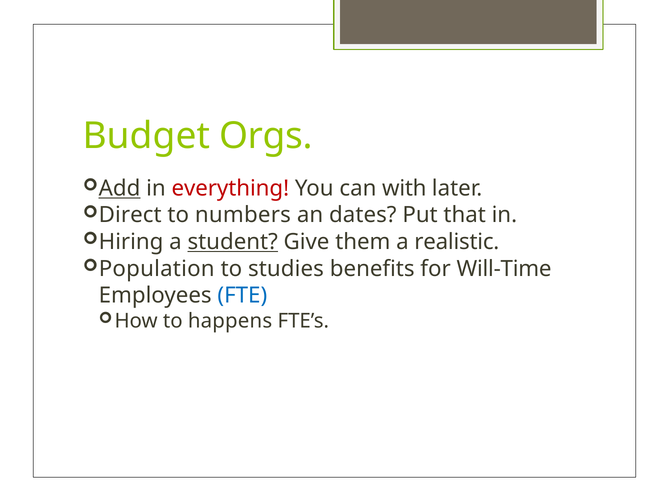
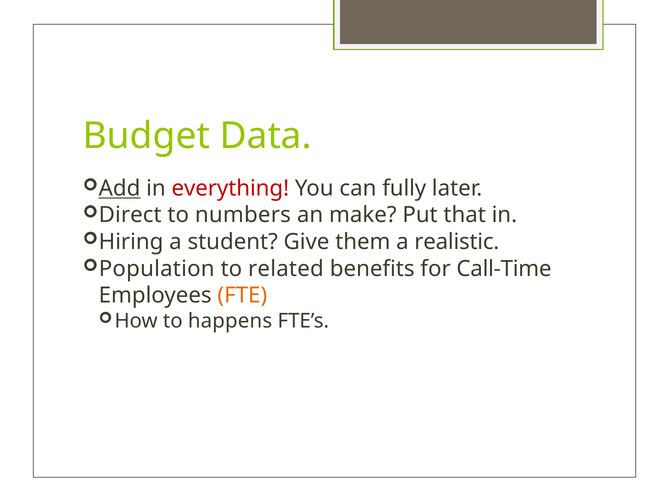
Orgs: Orgs -> Data
with: with -> fully
dates: dates -> make
student underline: present -> none
studies: studies -> related
Will-Time: Will-Time -> Call-Time
FTE colour: blue -> orange
